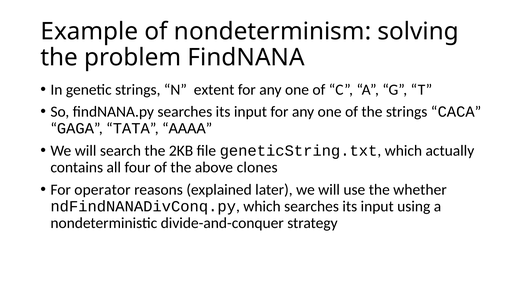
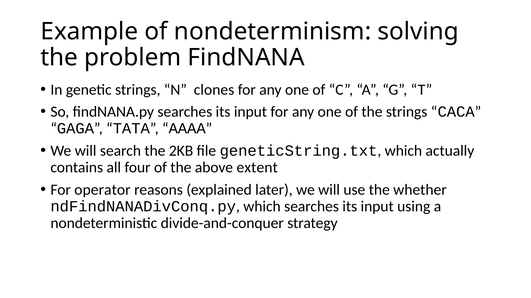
extent: extent -> clones
clones: clones -> extent
